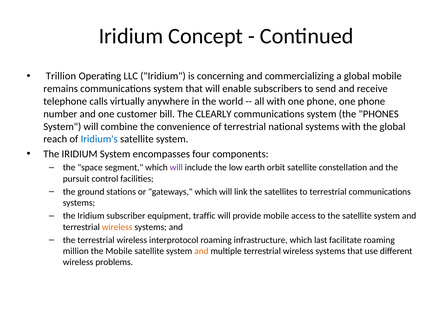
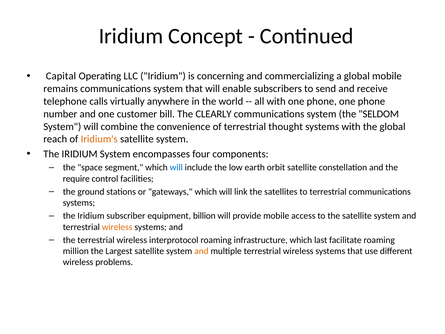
Trillion: Trillion -> Capital
PHONES: PHONES -> SELDOM
national: national -> thought
Iridium's colour: blue -> orange
will at (176, 167) colour: purple -> blue
pursuit: pursuit -> require
traffic: traffic -> billion
the Mobile: Mobile -> Largest
